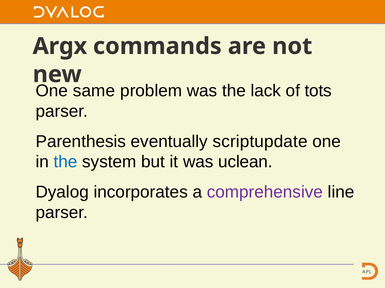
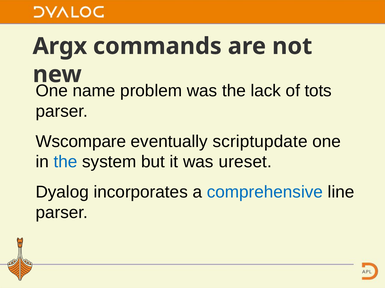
same: same -> name
Parenthesis: Parenthesis -> Wscompare
uclean: uclean -> ureset
comprehensive colour: purple -> blue
